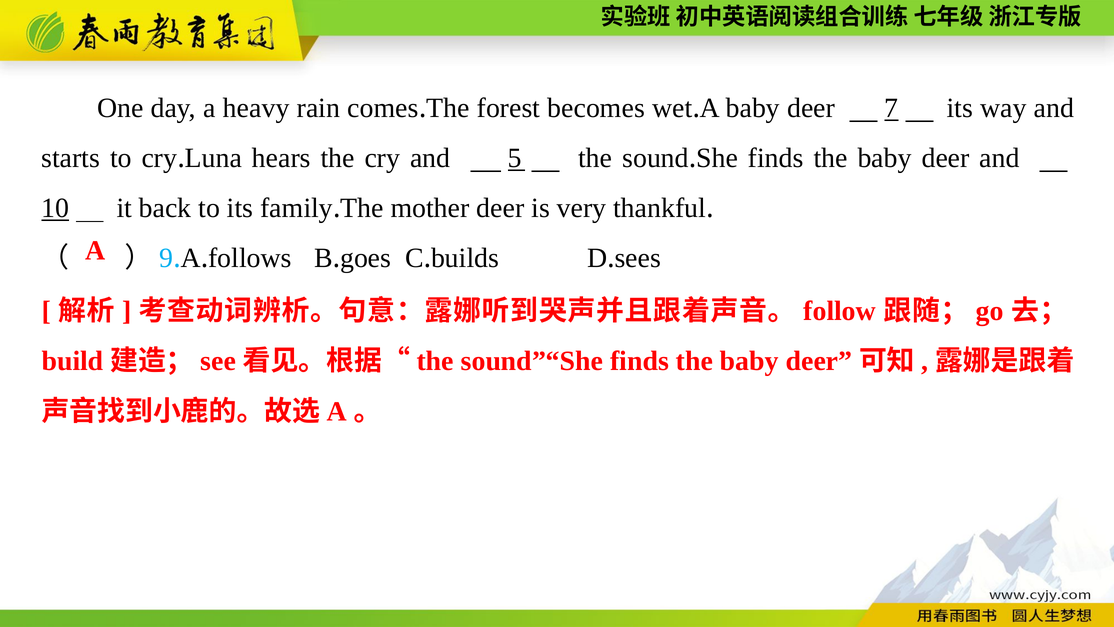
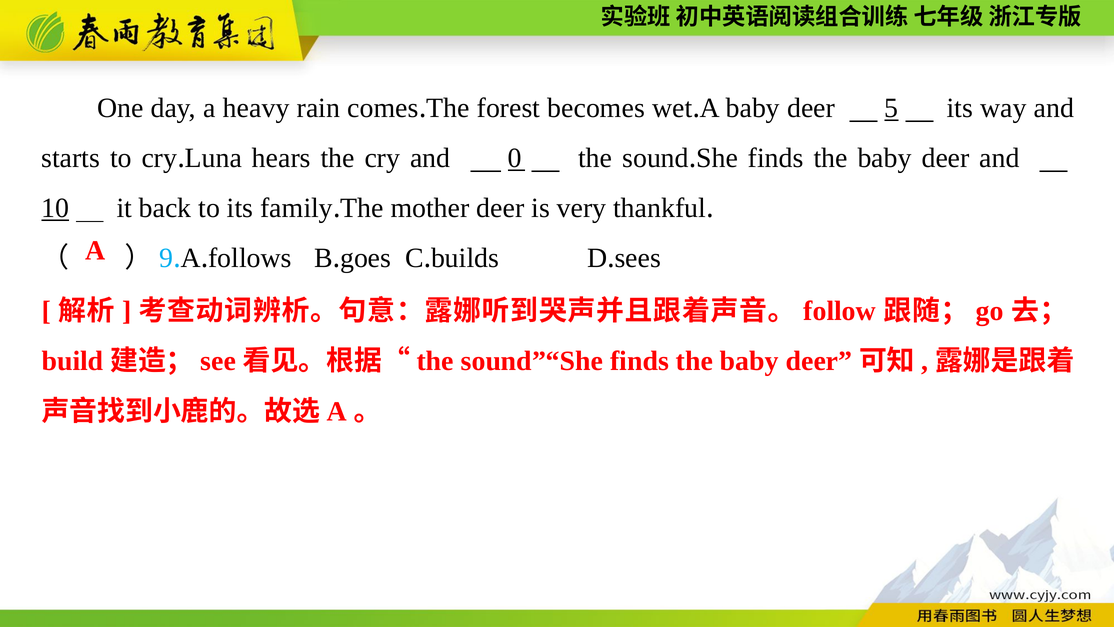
7: 7 -> 5
5: 5 -> 0
